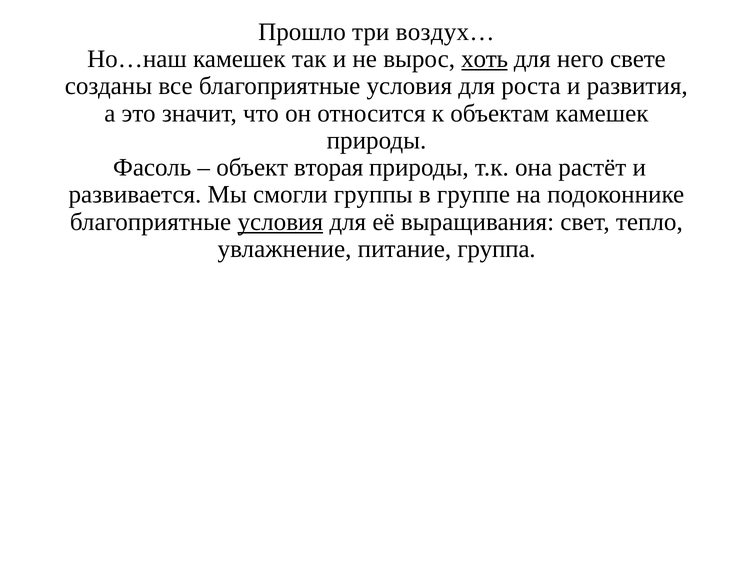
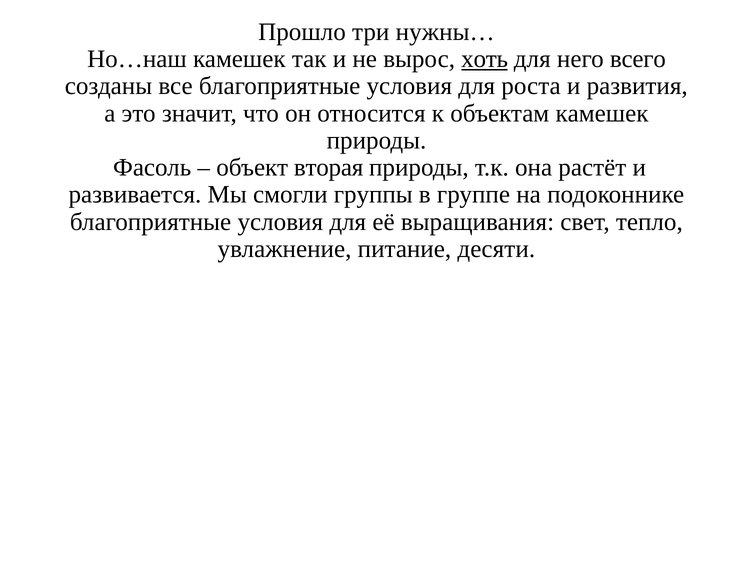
воздух…: воздух… -> нужны…
свете: свете -> всего
условия at (280, 222) underline: present -> none
группа: группа -> десяти
